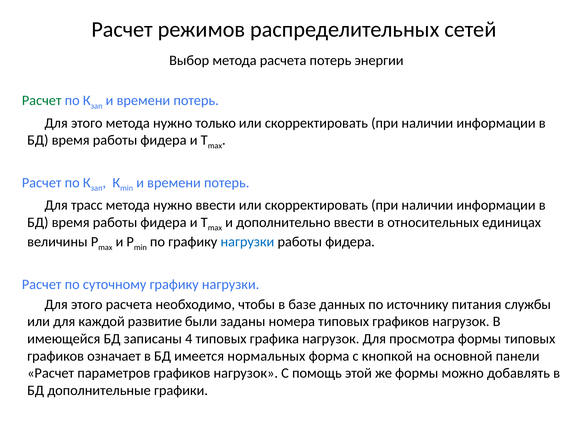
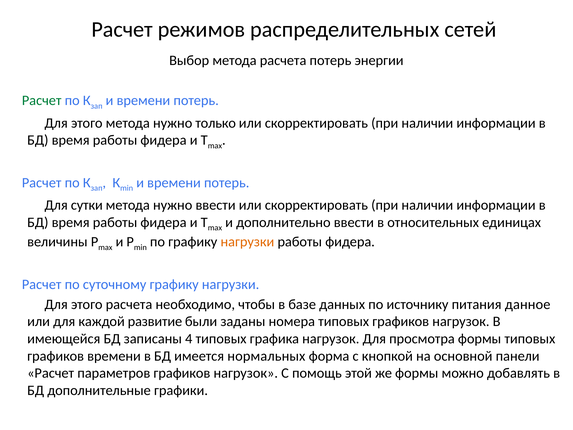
трасс: трасс -> сутки
нагрузки at (247, 242) colour: blue -> orange
службы: службы -> данное
графиков означает: означает -> времени
